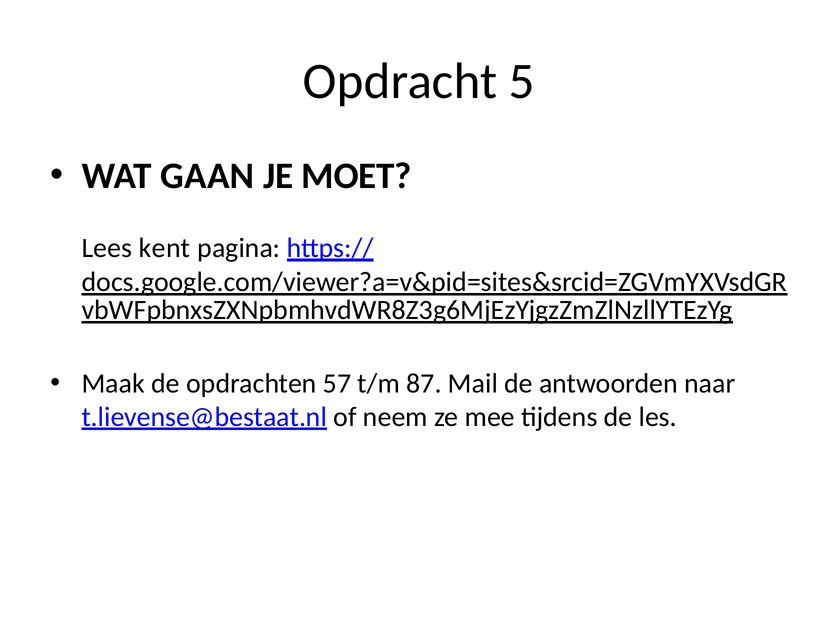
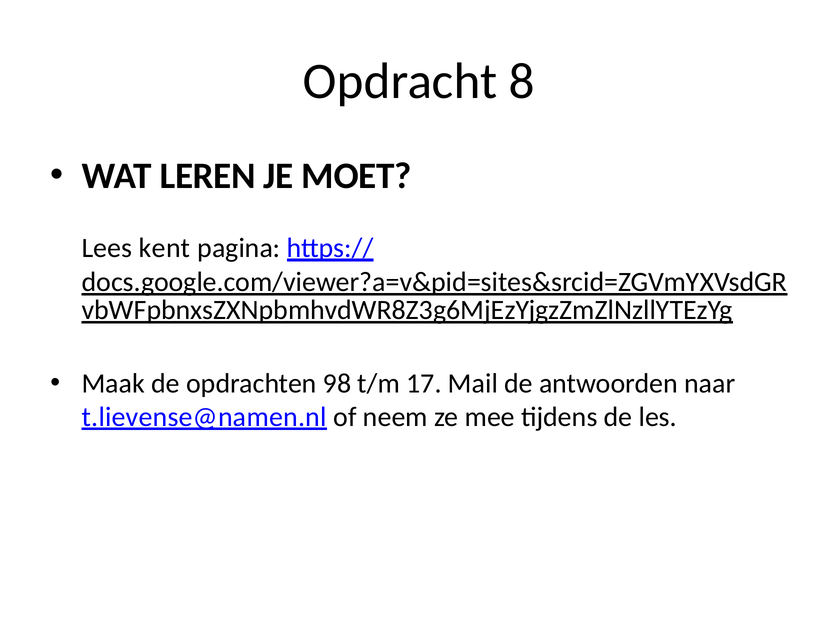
5: 5 -> 8
GAAN: GAAN -> LEREN
57: 57 -> 98
87: 87 -> 17
t.lievense@bestaat.nl: t.lievense@bestaat.nl -> t.lievense@namen.nl
